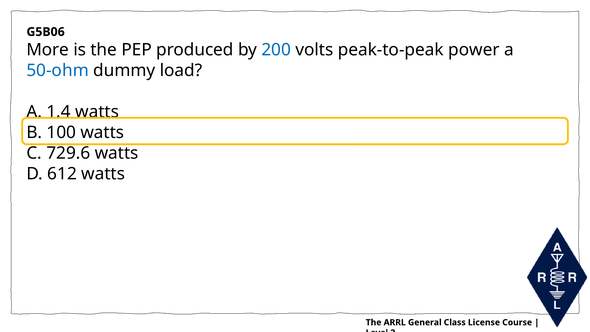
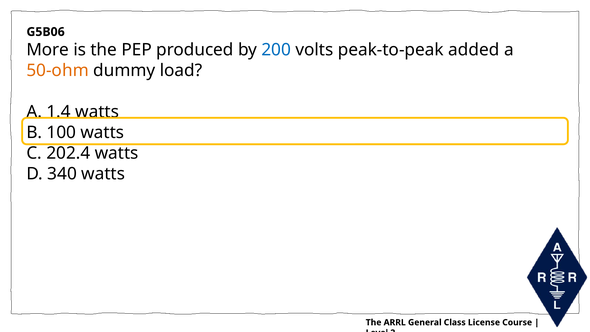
power: power -> added
50-ohm colour: blue -> orange
729.6: 729.6 -> 202.4
612: 612 -> 340
